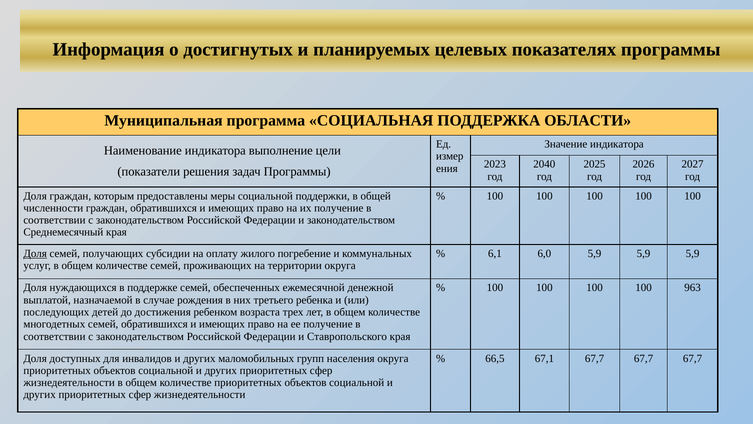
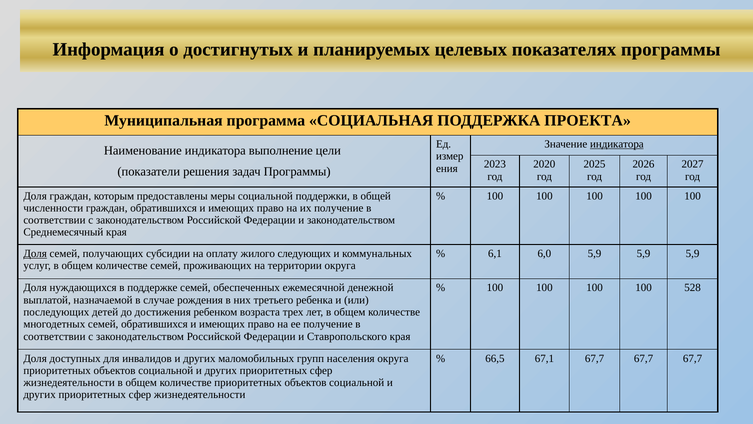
ОБЛАСТИ: ОБЛАСТИ -> ПРОЕКТА
индикатора at (617, 144) underline: none -> present
2040: 2040 -> 2020
погребение: погребение -> следующих
963: 963 -> 528
